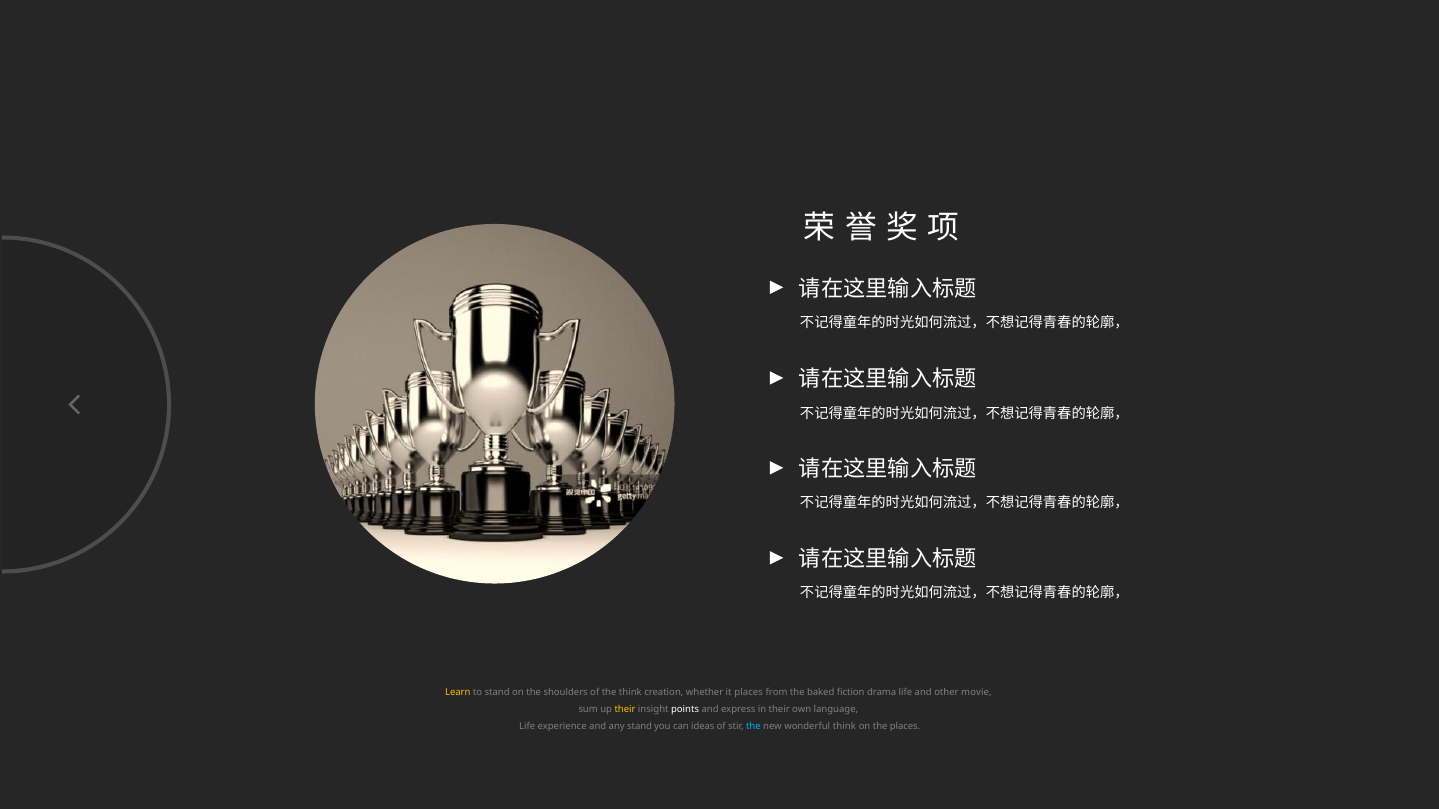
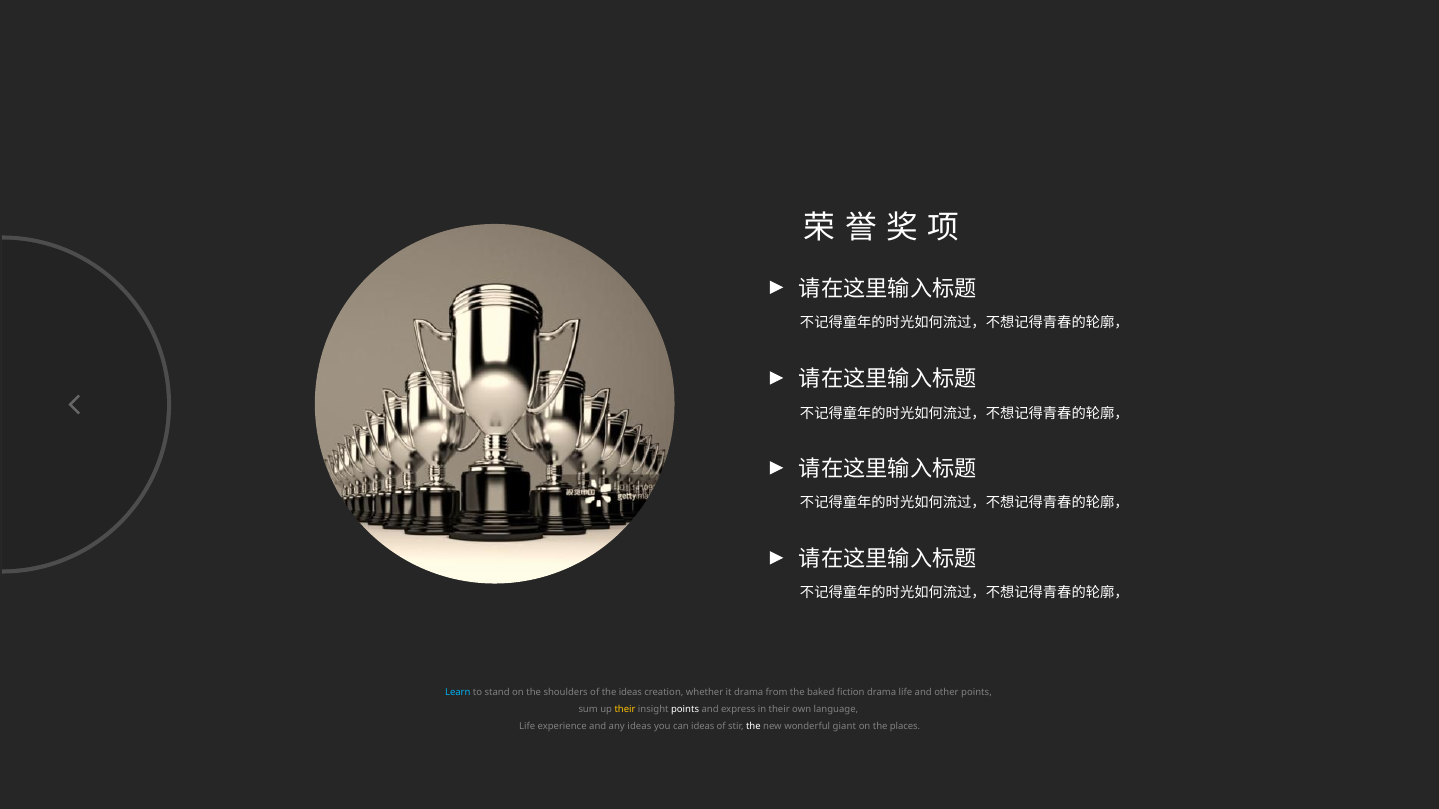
Learn colour: yellow -> light blue
the think: think -> ideas
it places: places -> drama
other movie: movie -> points
any stand: stand -> ideas
the at (753, 726) colour: light blue -> white
wonderful think: think -> giant
